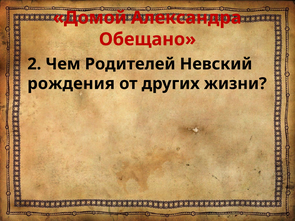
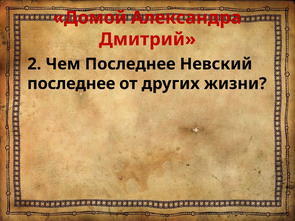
Обещано: Обещано -> Дмитрий
Чем Родителей: Родителей -> Последнее
рождения at (71, 84): рождения -> последнее
